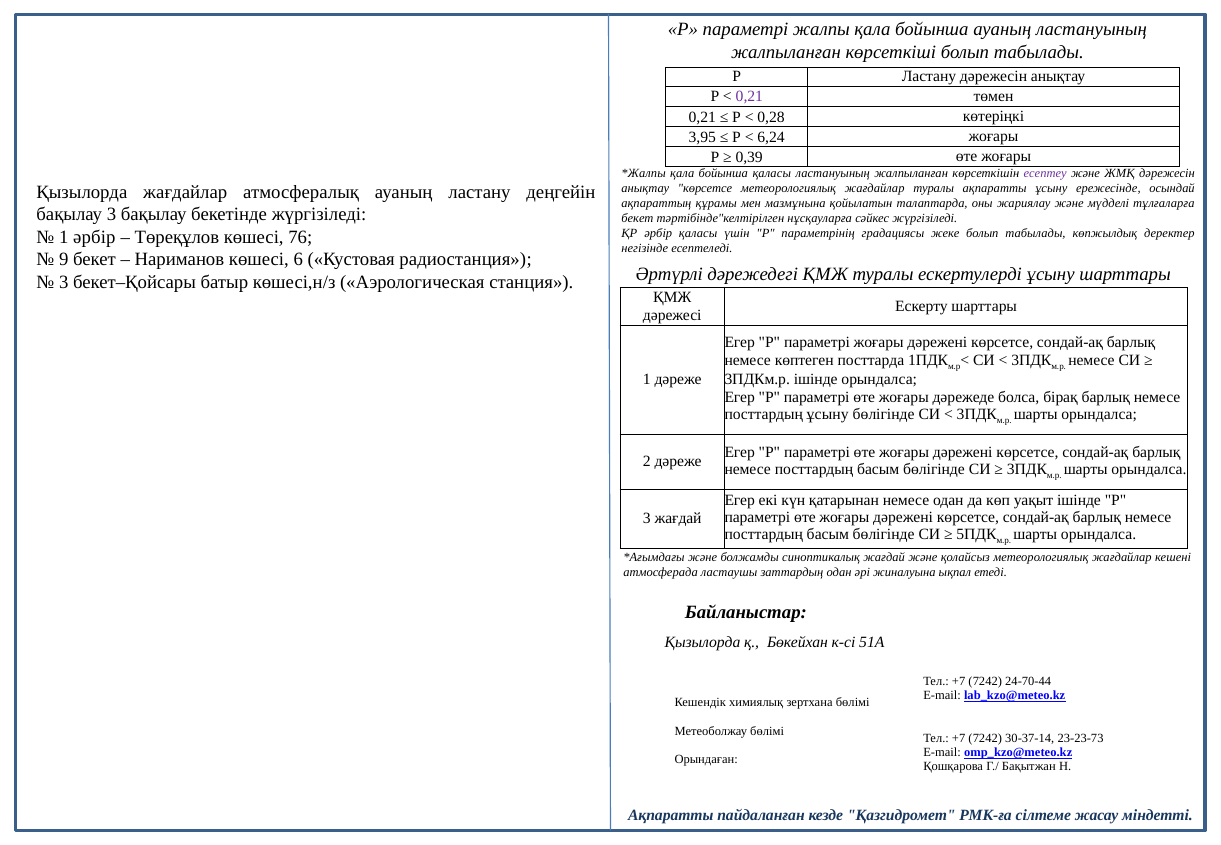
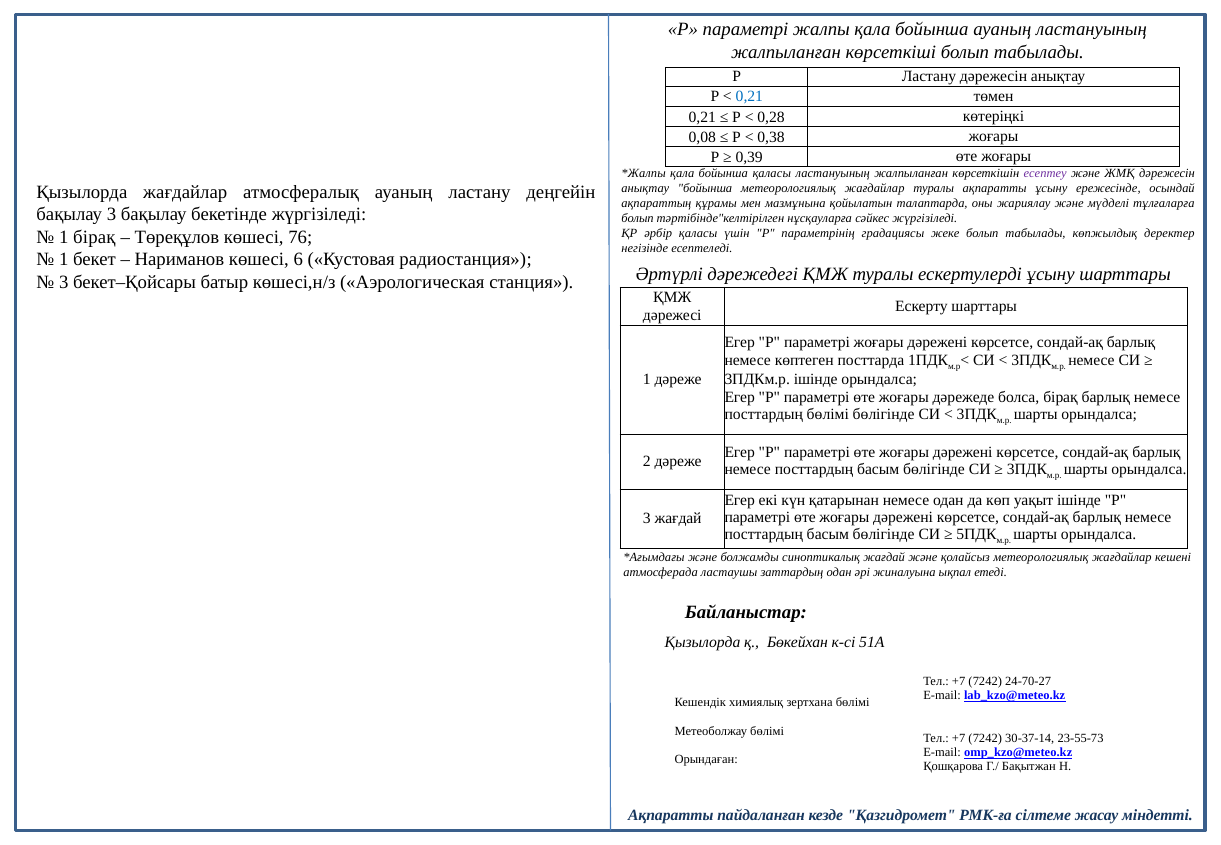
0,21 at (749, 97) colour: purple -> blue
3,95: 3,95 -> 0,08
6,24: 6,24 -> 0,38
анықтау көрсетсе: көрсетсе -> бойынша
бекет at (638, 218): бекет -> болып
1 әрбір: әрбір -> бірақ
9 at (64, 260): 9 -> 1
посттардың ұсыну: ұсыну -> бөлімі
24-70-44: 24-70-44 -> 24-70-27
23-23-73: 23-23-73 -> 23-55-73
